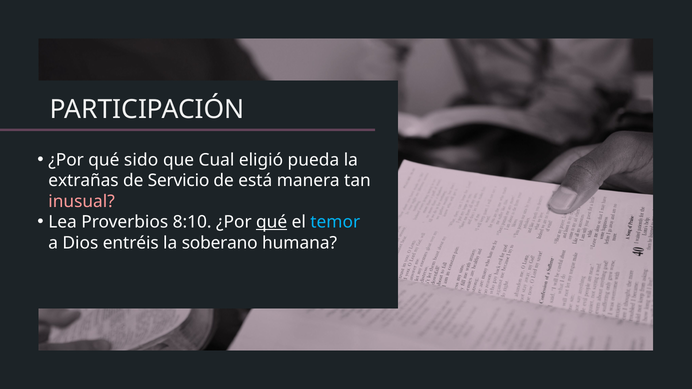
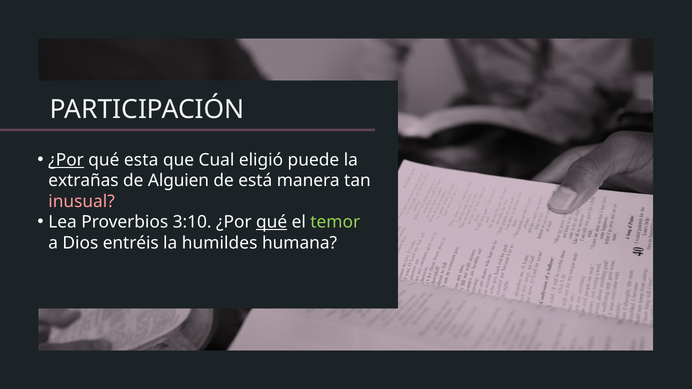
¿Por at (66, 160) underline: none -> present
sido: sido -> esta
pueda: pueda -> puede
Servicio: Servicio -> Alguien
8:10: 8:10 -> 3:10
temor colour: light blue -> light green
soberano: soberano -> humildes
